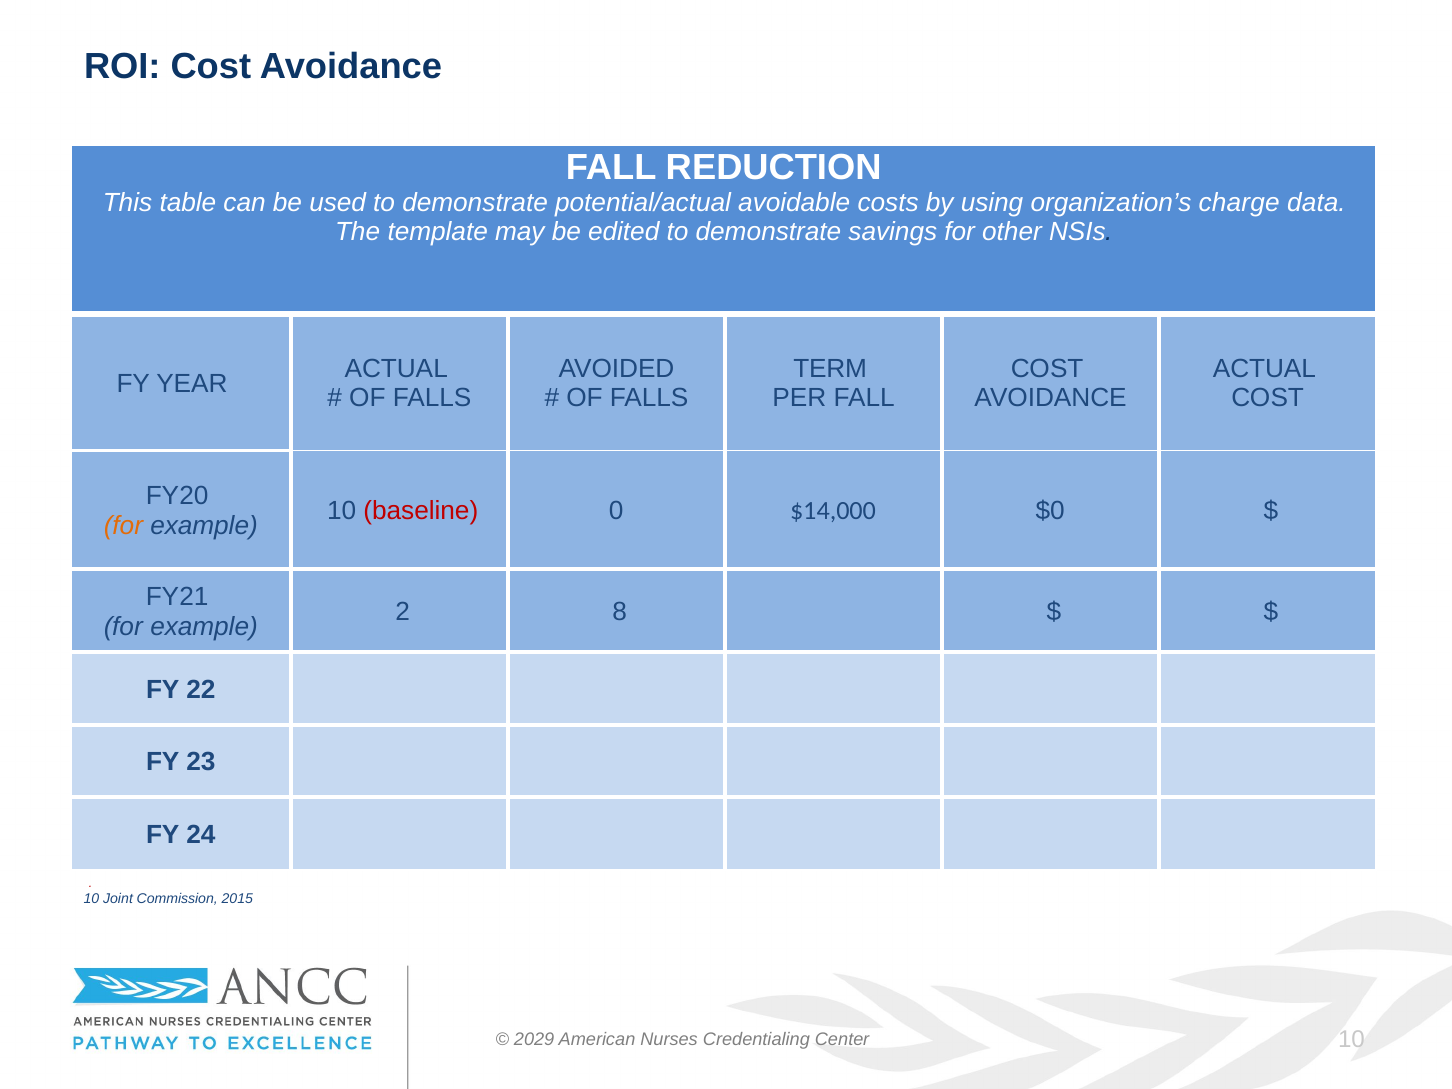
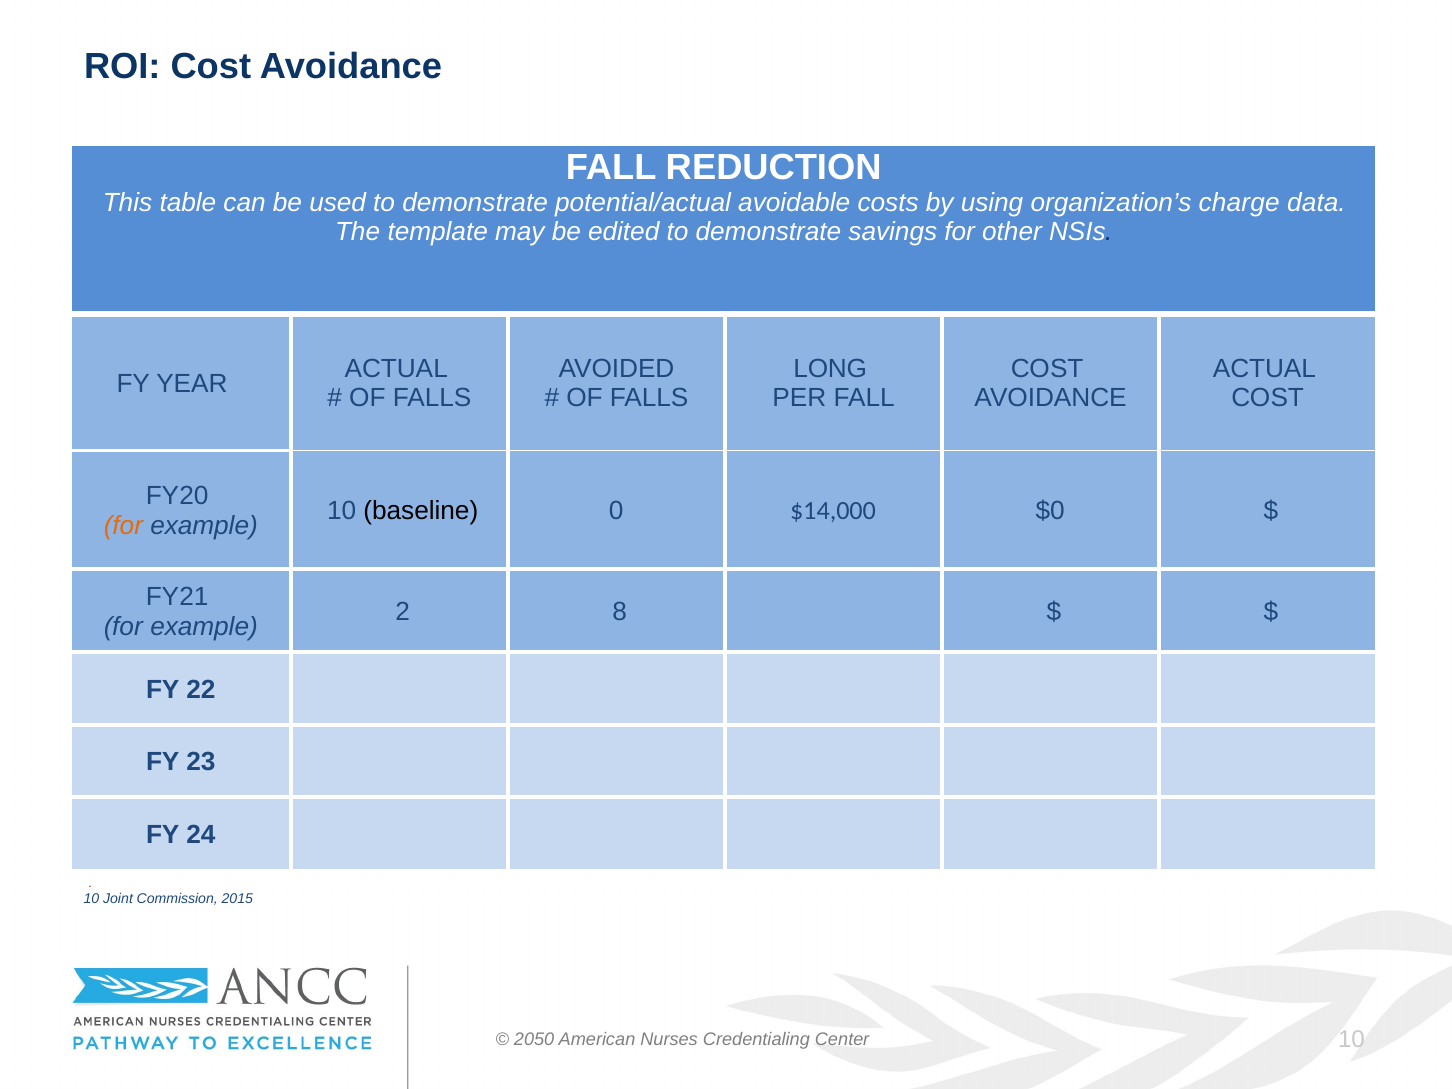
TERM: TERM -> LONG
baseline colour: red -> black
2029: 2029 -> 2050
